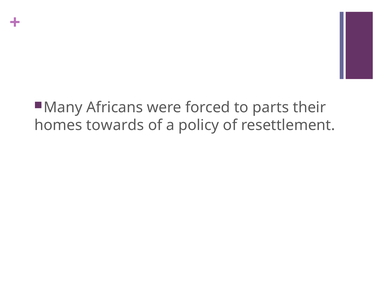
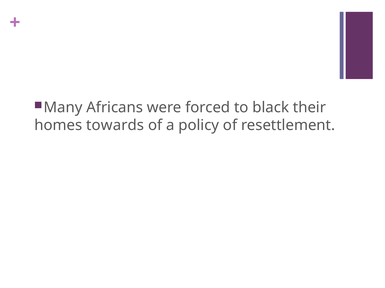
parts: parts -> black
